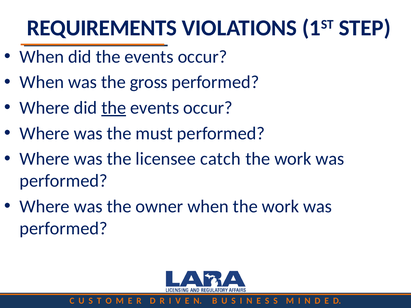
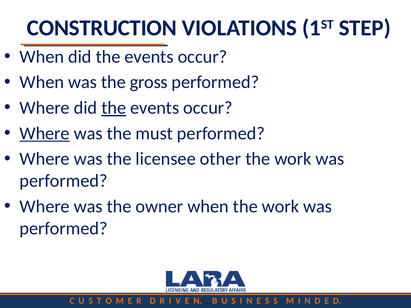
REQUIREMENTS: REQUIREMENTS -> CONSTRUCTION
Where at (45, 134) underline: none -> present
catch: catch -> other
